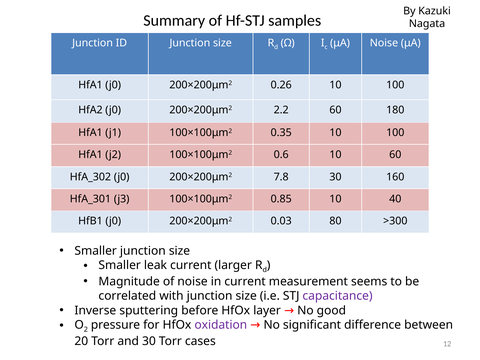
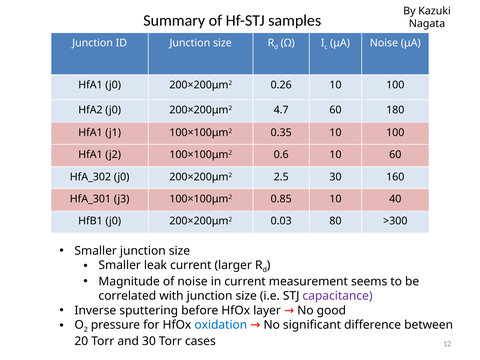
2.2: 2.2 -> 4.7
7.8: 7.8 -> 2.5
oxidation colour: purple -> blue
